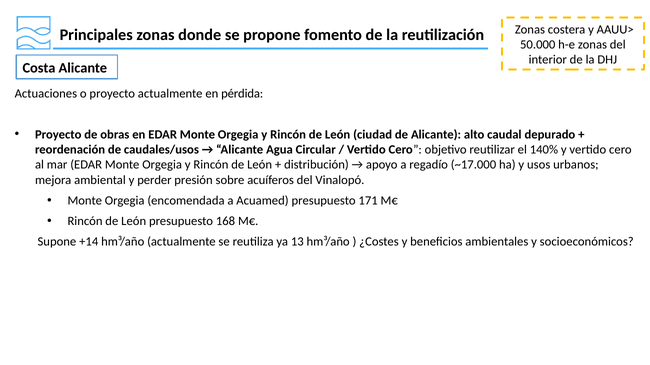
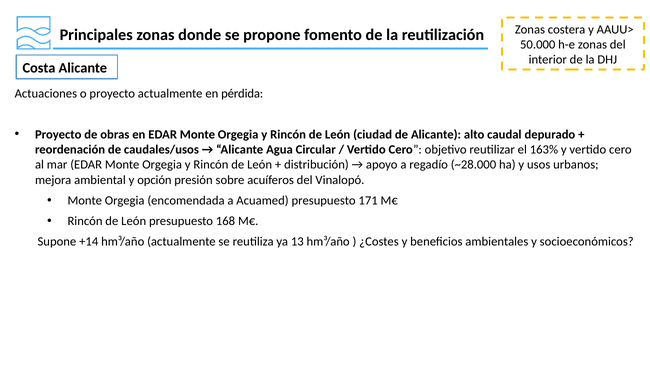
140%: 140% -> 163%
~17.000: ~17.000 -> ~28.000
perder: perder -> opción
